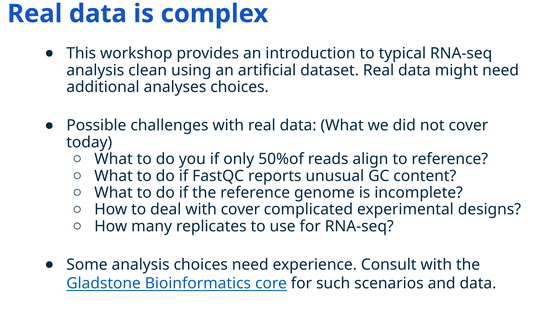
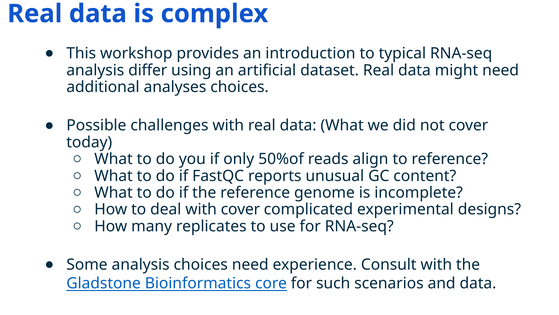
clean: clean -> differ
